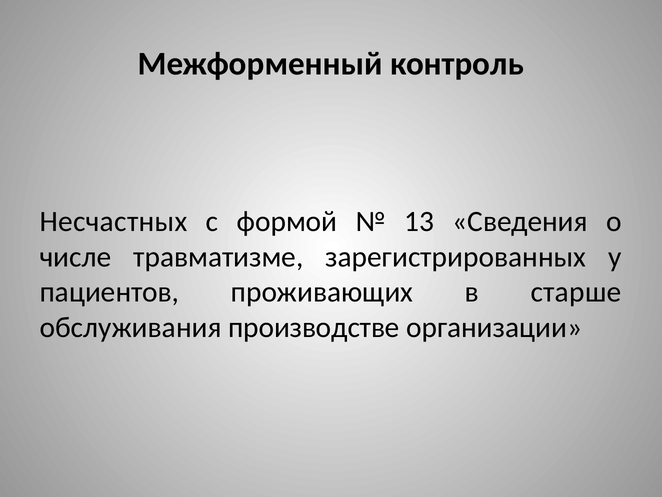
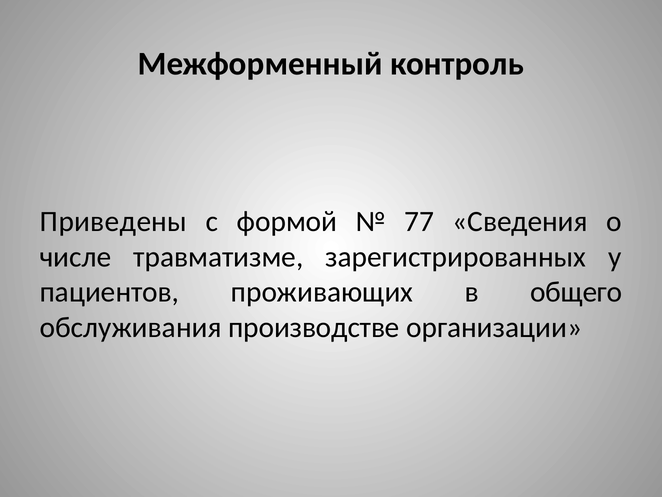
Несчастных: Несчастных -> Приведены
13: 13 -> 77
старше: старше -> общего
